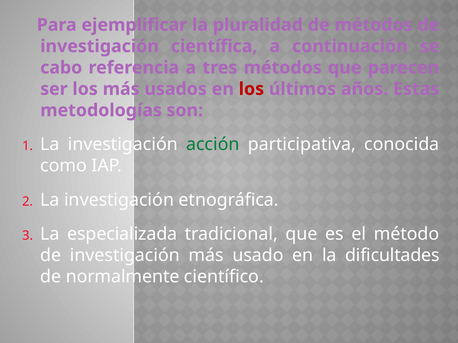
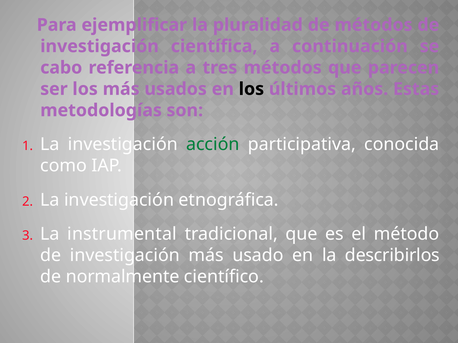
los at (251, 89) colour: red -> black
especializada: especializada -> instrumental
dificultades: dificultades -> describirlos
